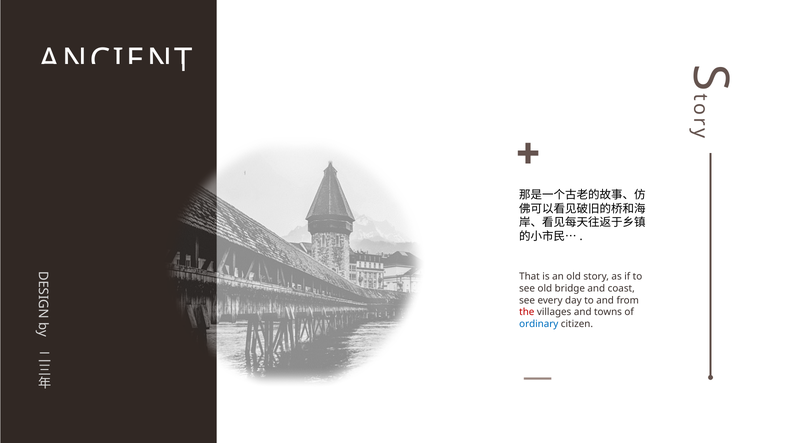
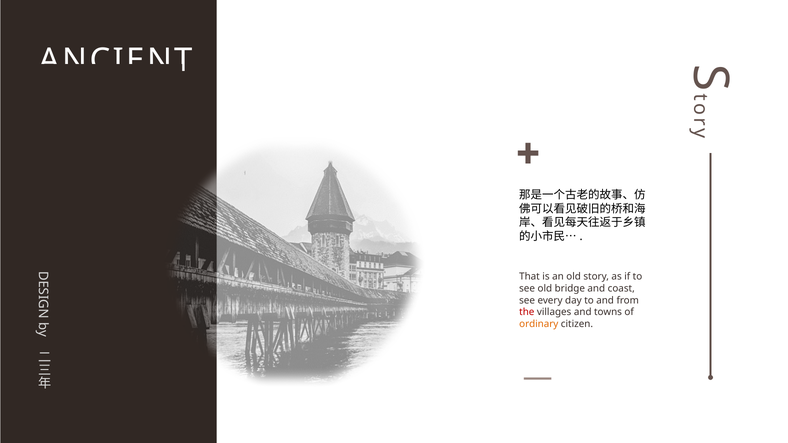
ordinary colour: blue -> orange
